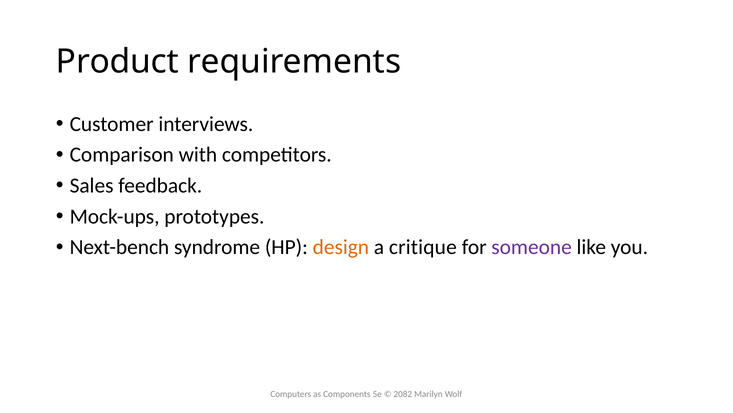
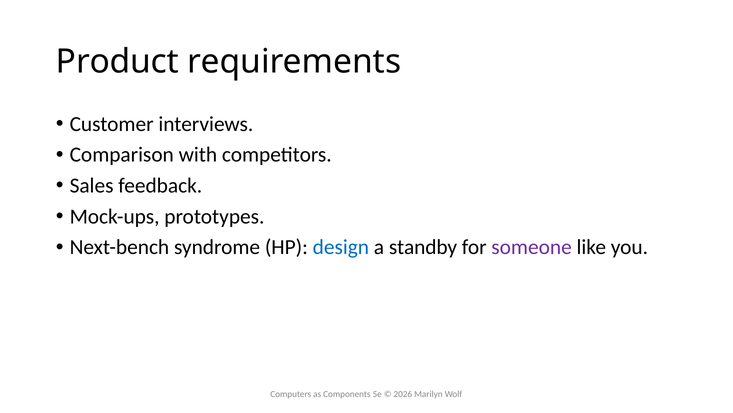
design colour: orange -> blue
critique: critique -> standby
2082: 2082 -> 2026
